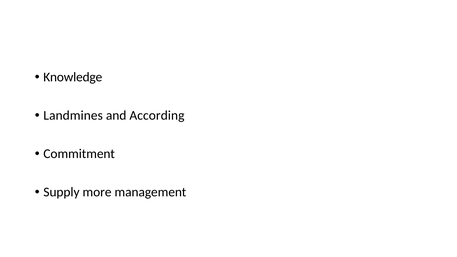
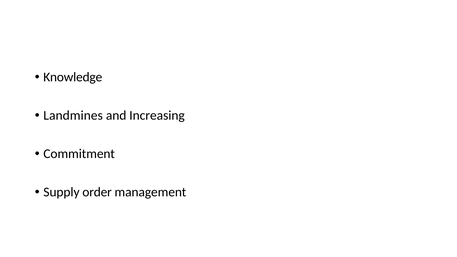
According: According -> Increasing
more: more -> order
